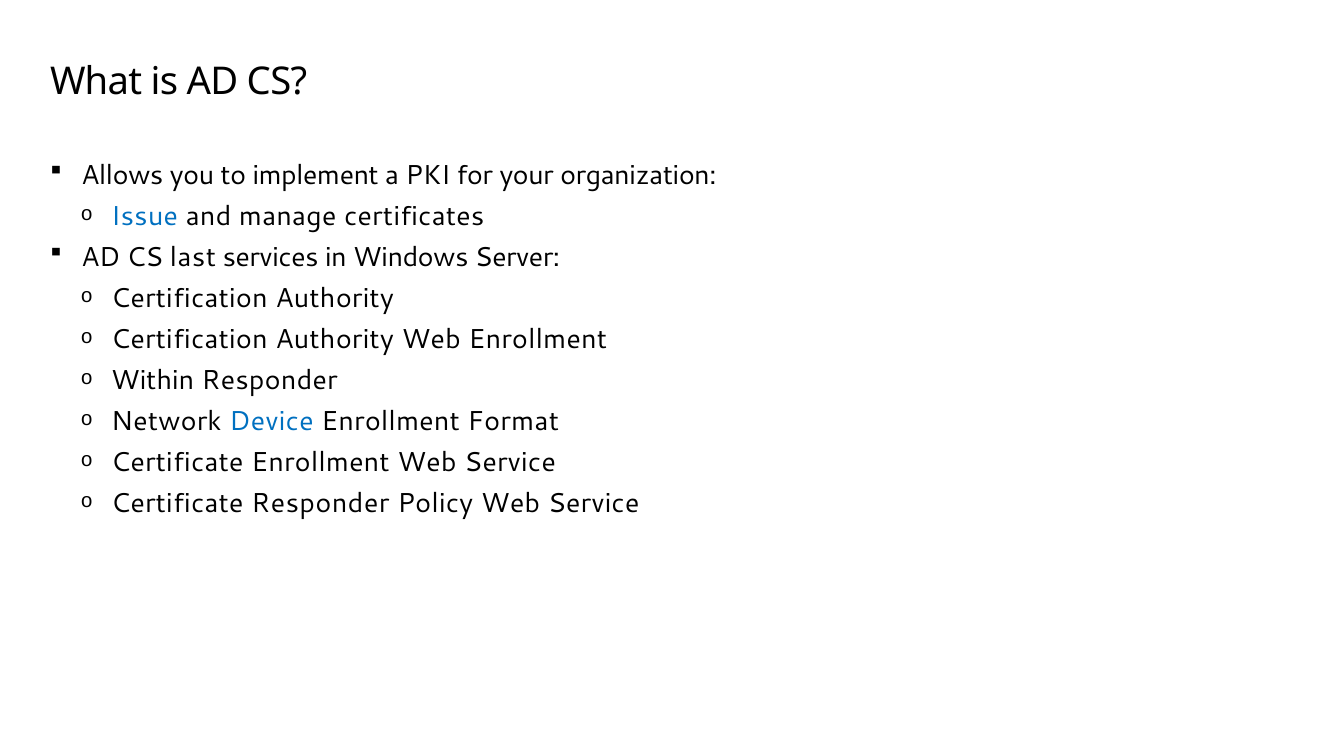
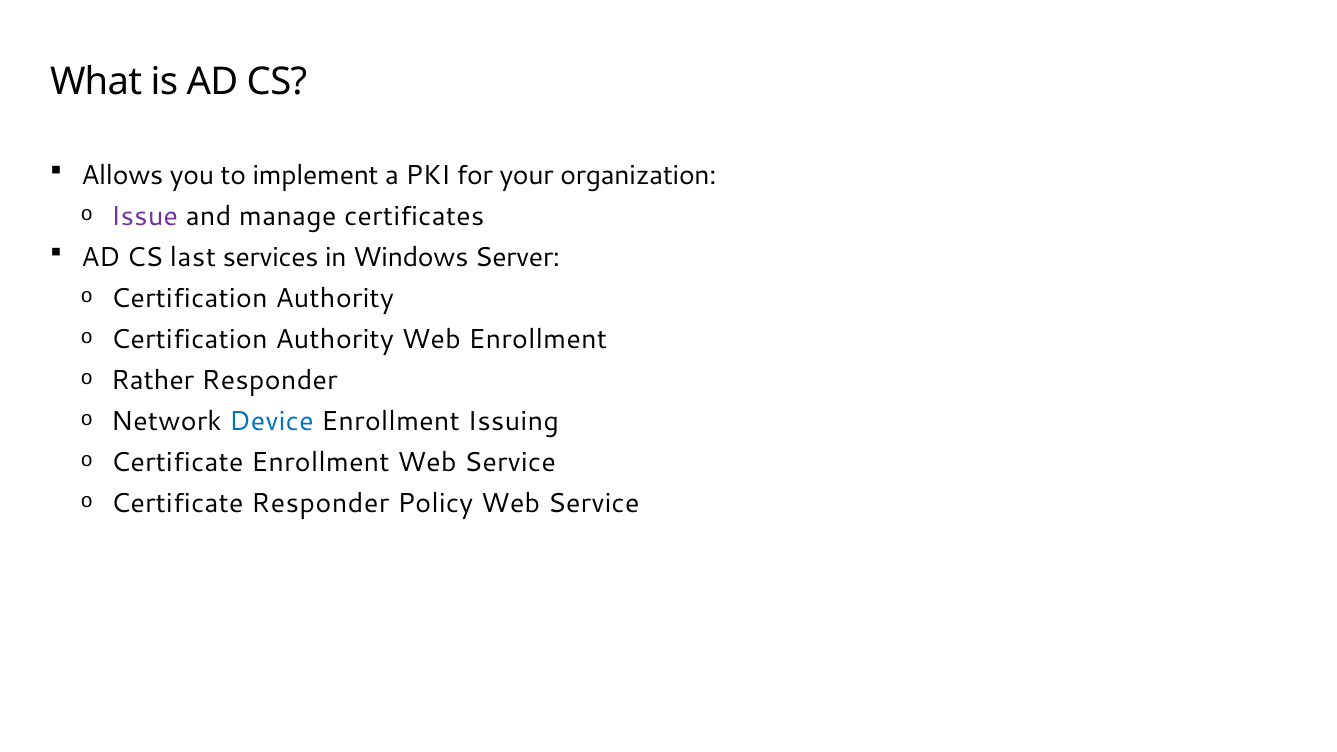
Issue colour: blue -> purple
Within: Within -> Rather
Format: Format -> Issuing
